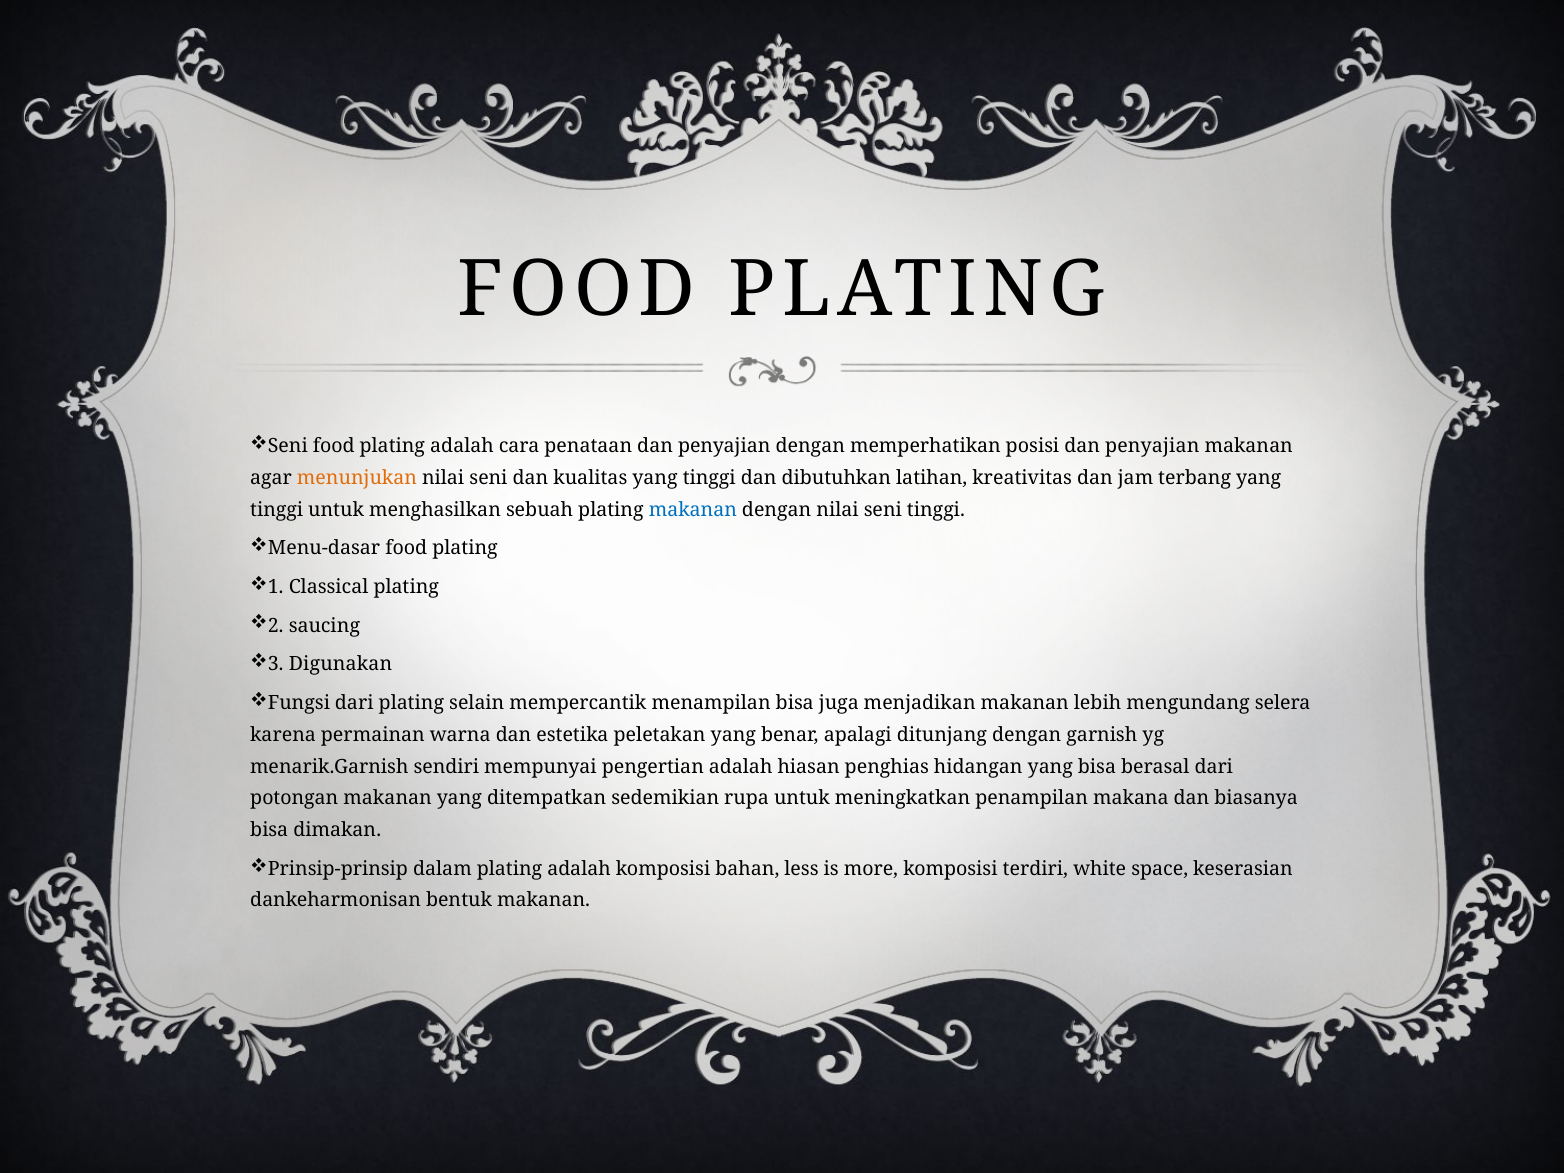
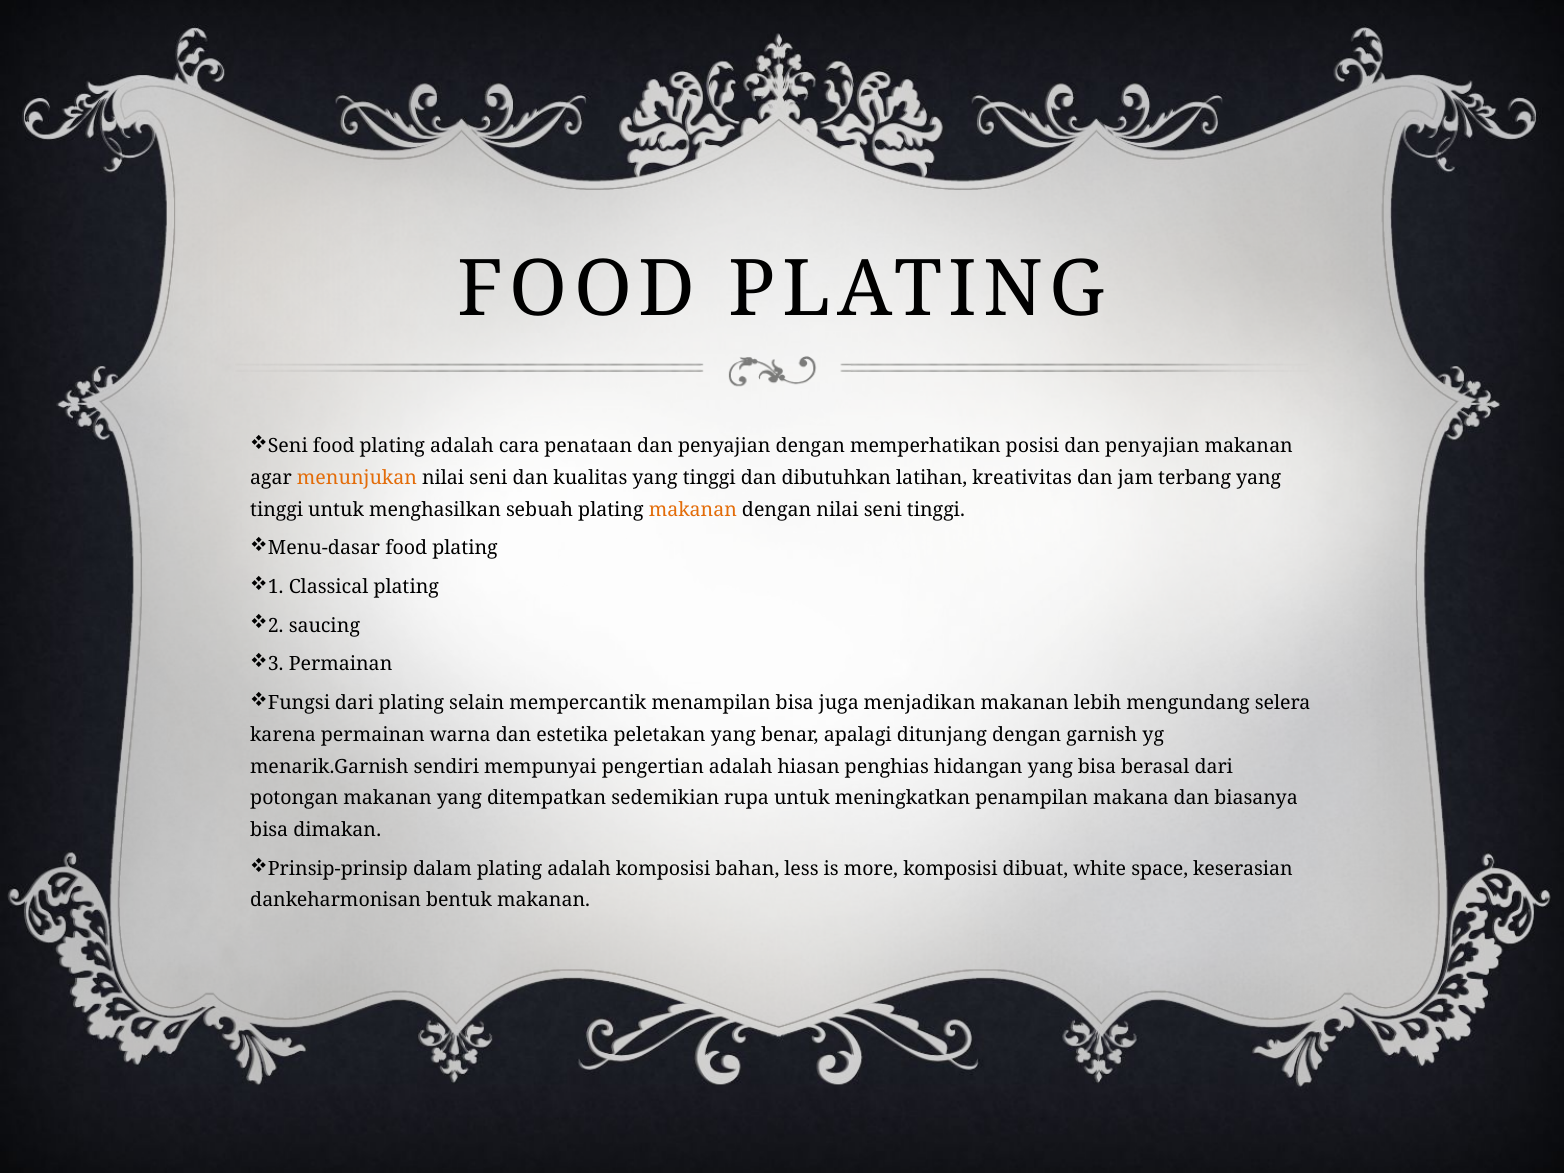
makanan at (693, 510) colour: blue -> orange
3 Digunakan: Digunakan -> Permainan
terdiri: terdiri -> dibuat
